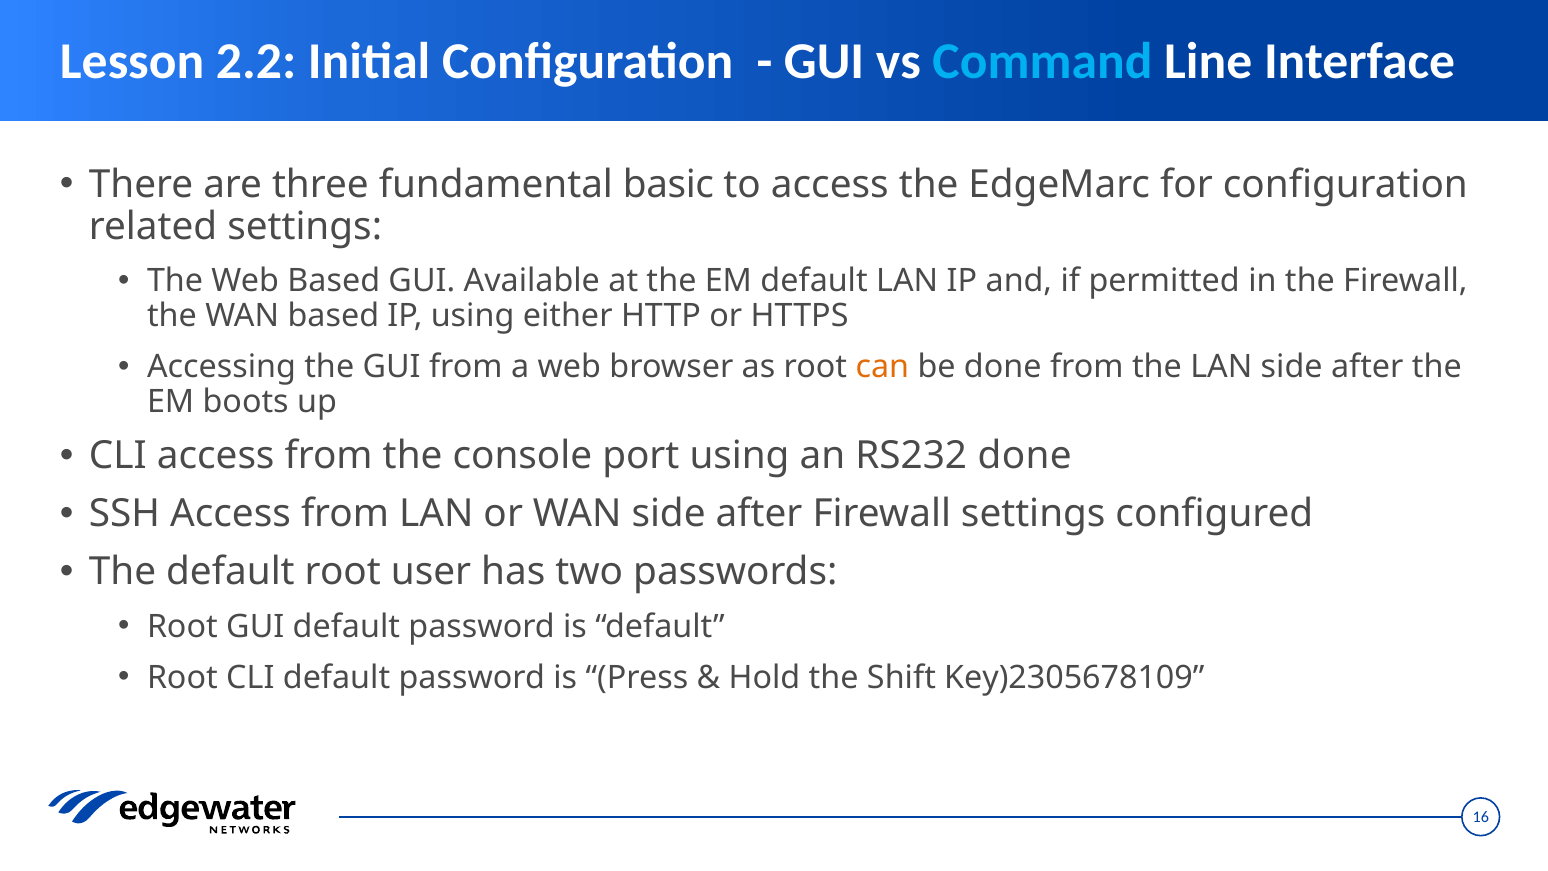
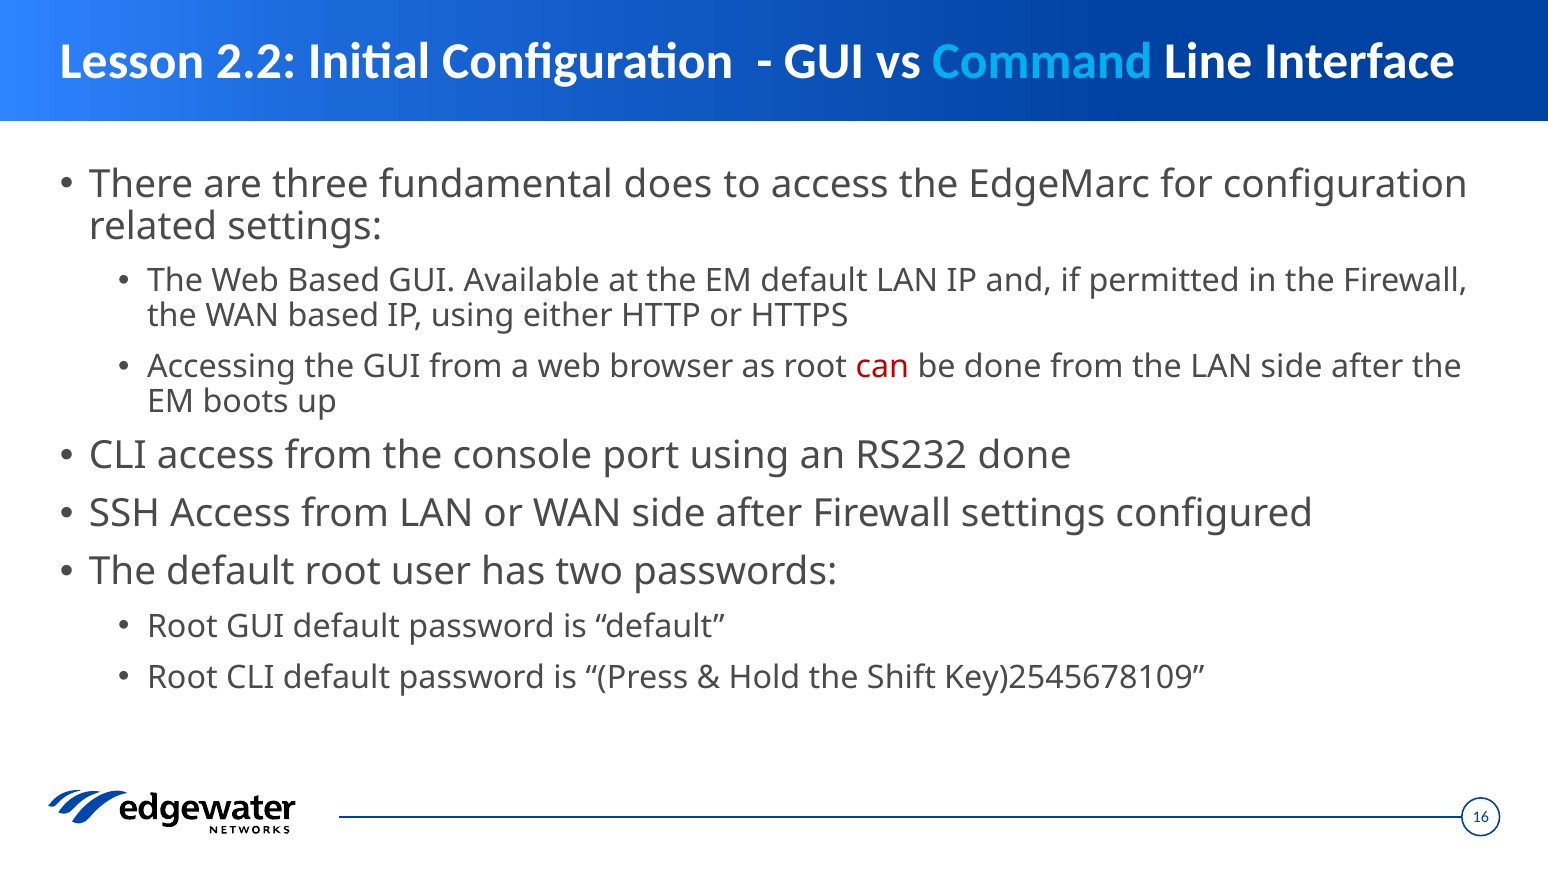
basic: basic -> does
can colour: orange -> red
Key)2305678109: Key)2305678109 -> Key)2545678109
